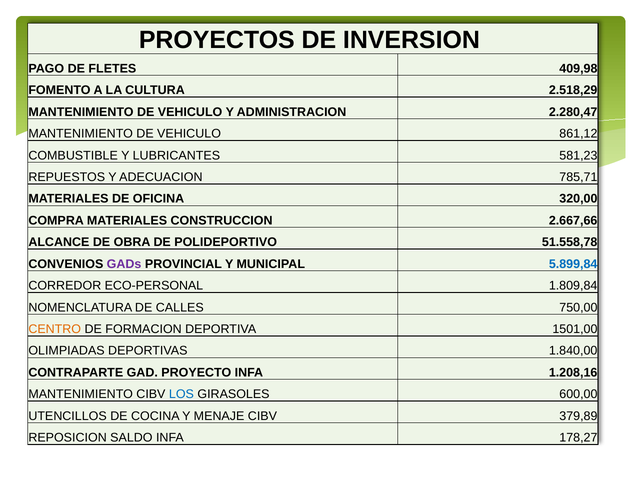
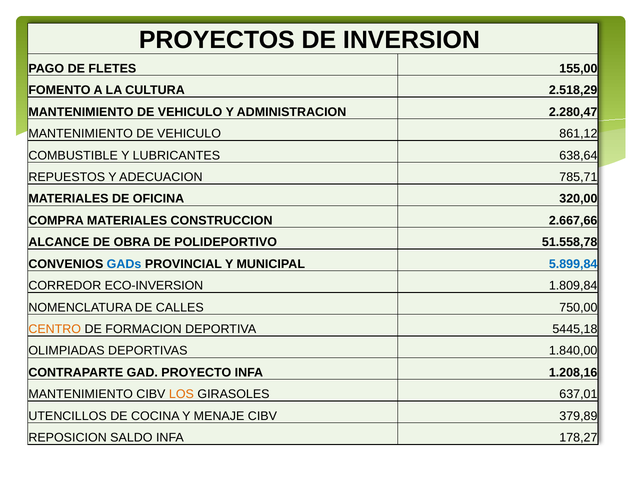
409,98: 409,98 -> 155,00
581,23: 581,23 -> 638,64
GADs colour: purple -> blue
ECO-PERSONAL: ECO-PERSONAL -> ECO-INVERSION
1501,00: 1501,00 -> 5445,18
LOS colour: blue -> orange
600,00: 600,00 -> 637,01
